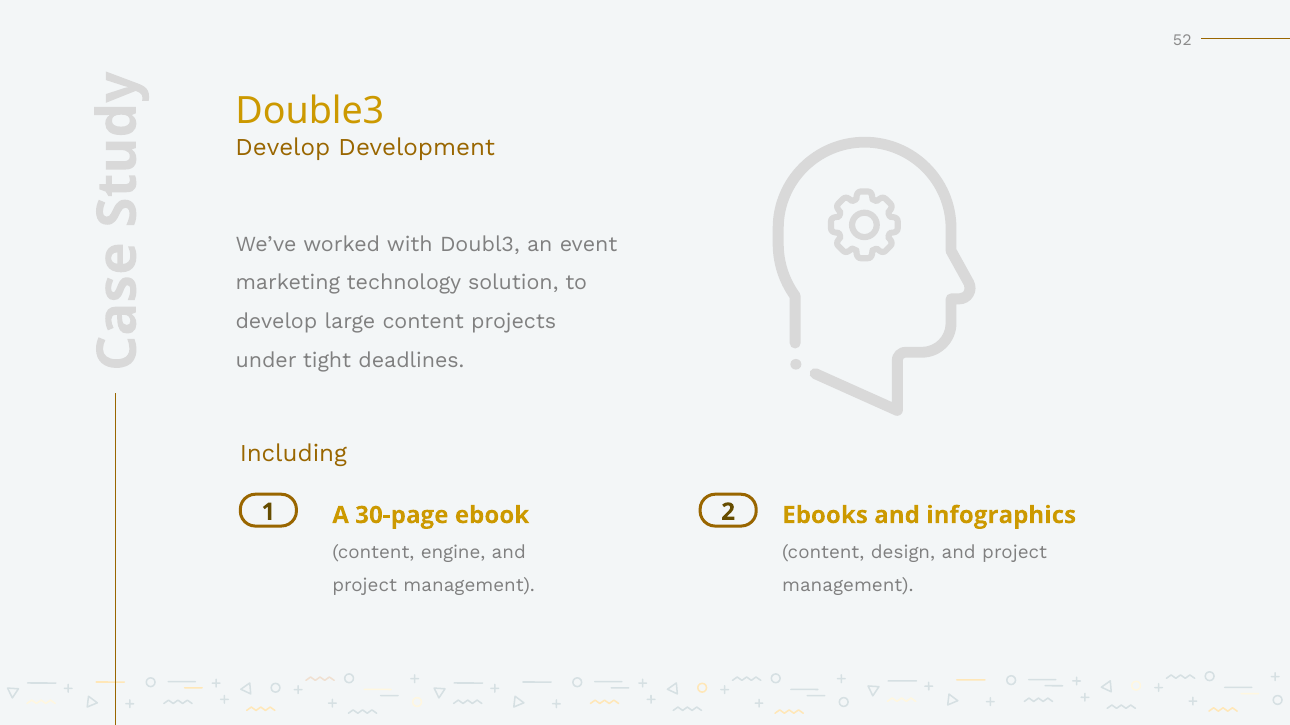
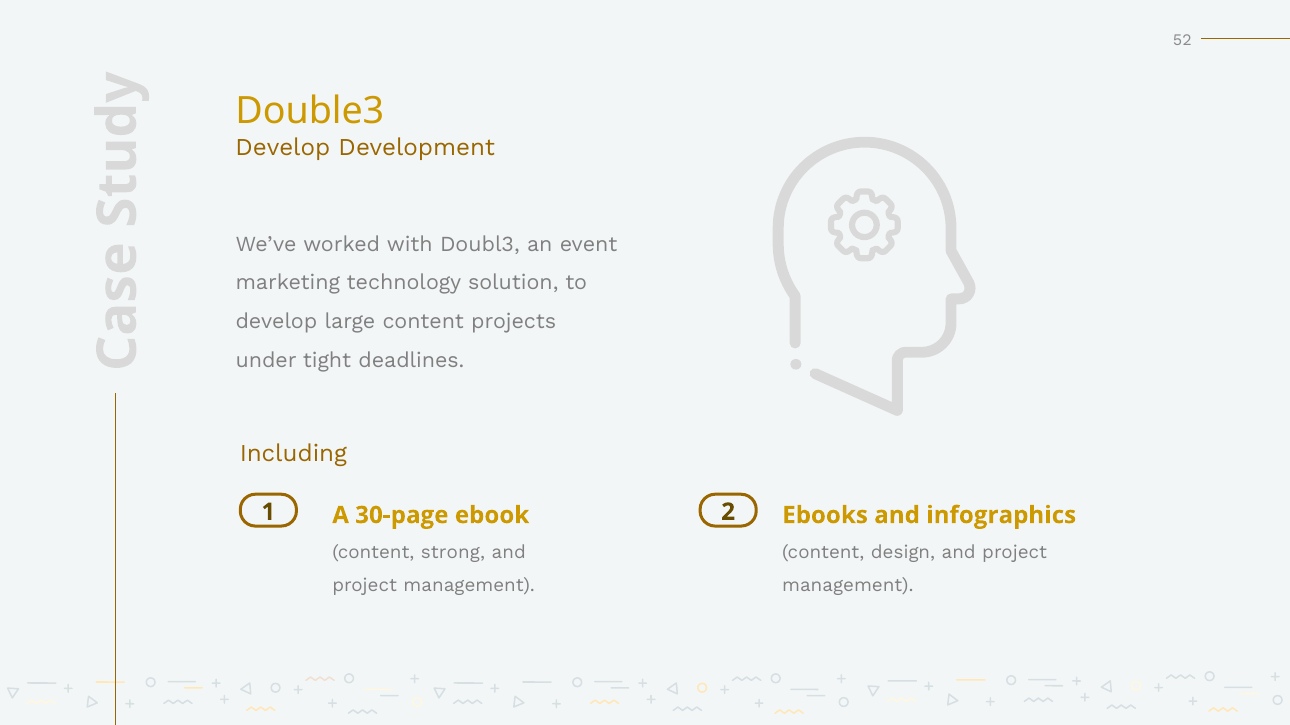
engine: engine -> strong
